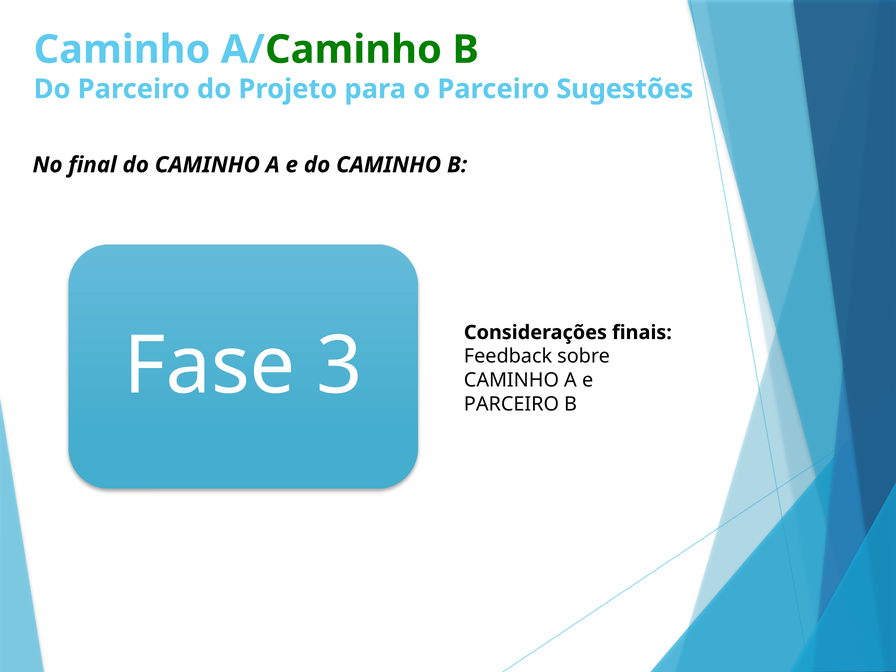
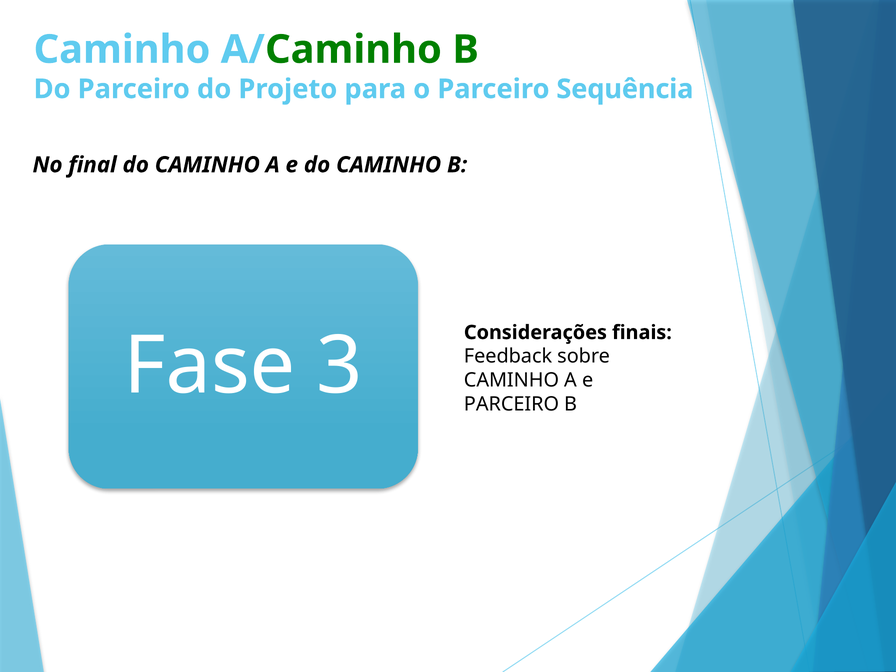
Sugestões: Sugestões -> Sequência
